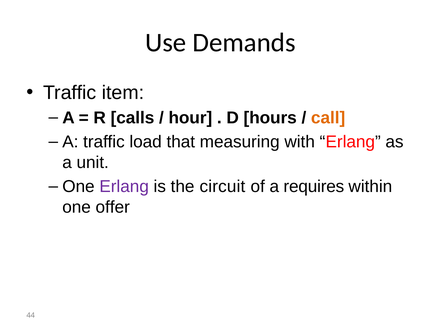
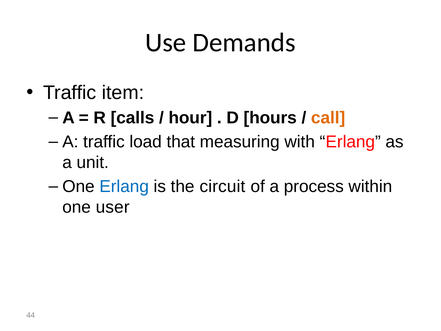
Erlang at (124, 186) colour: purple -> blue
requires: requires -> process
offer: offer -> user
